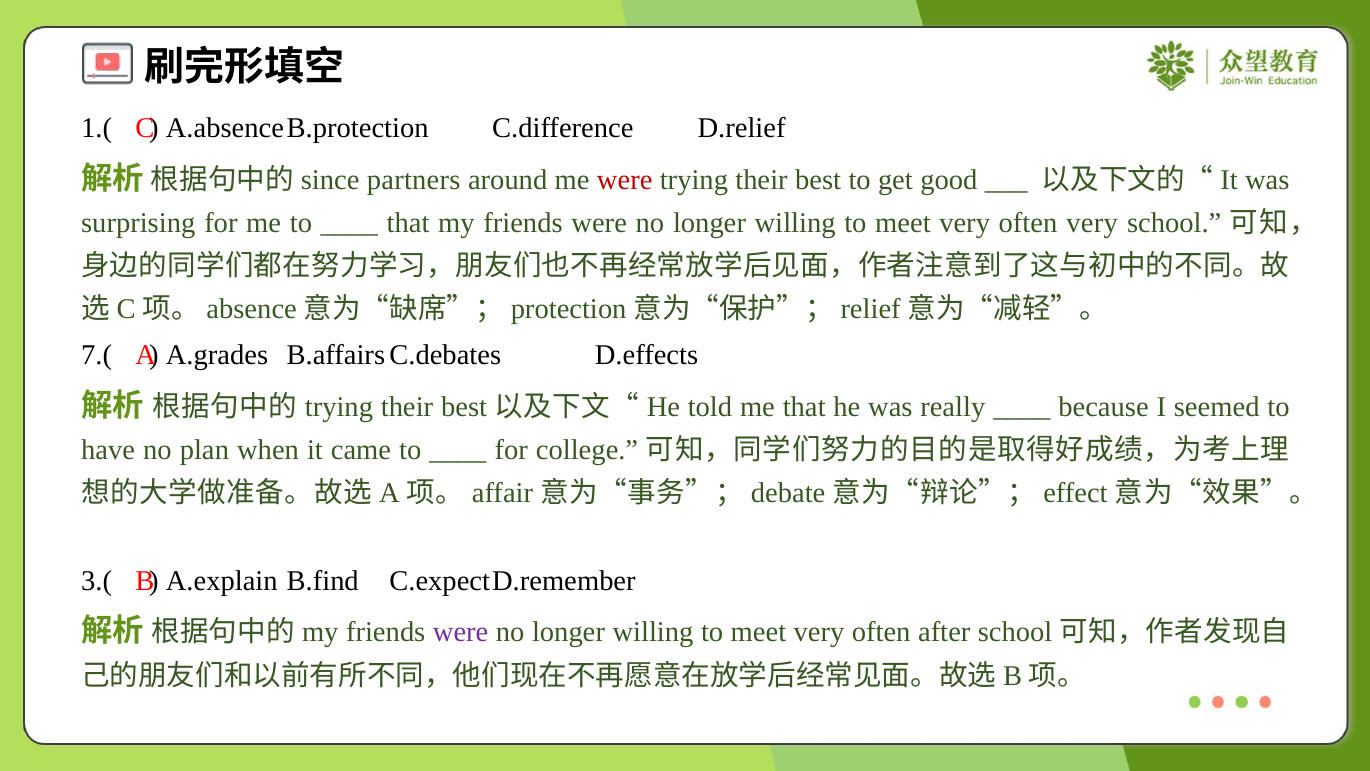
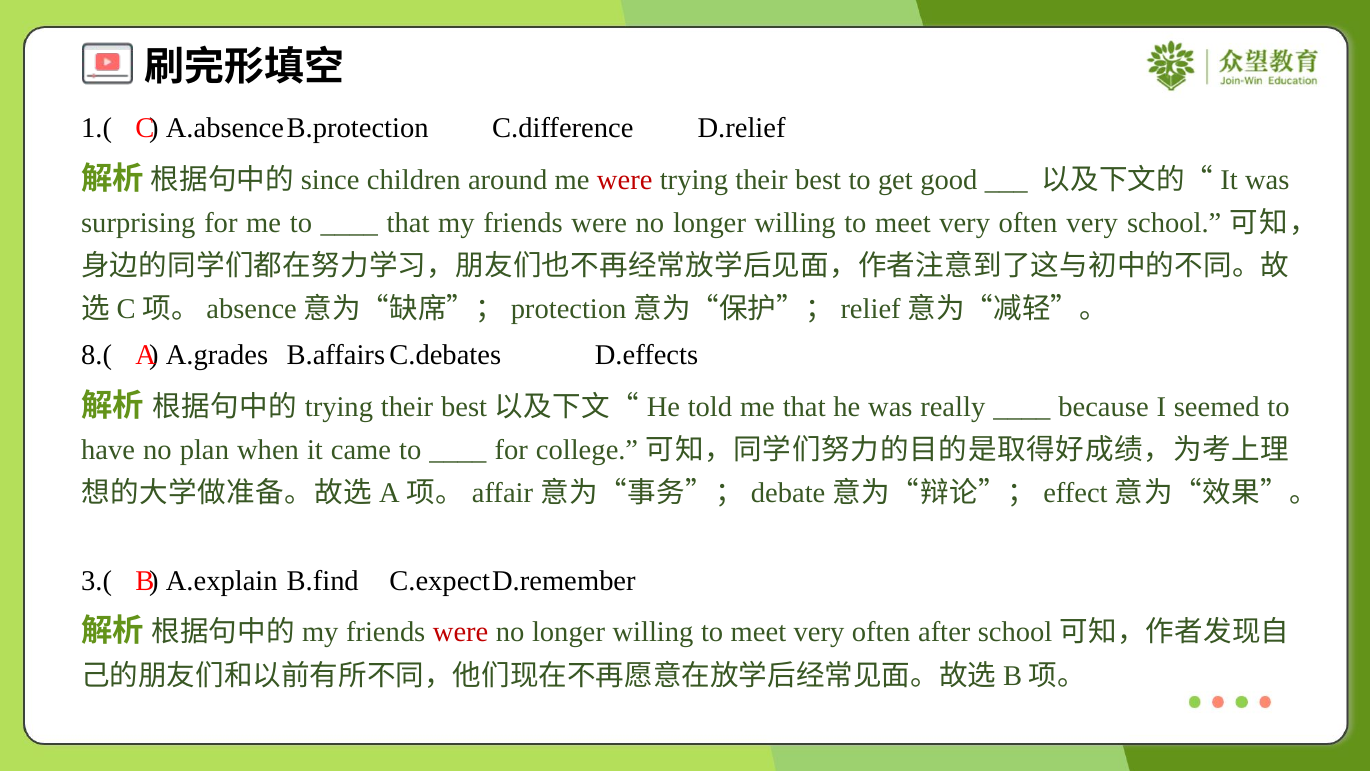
partners: partners -> children
7.(: 7.( -> 8.(
were at (461, 632) colour: purple -> red
